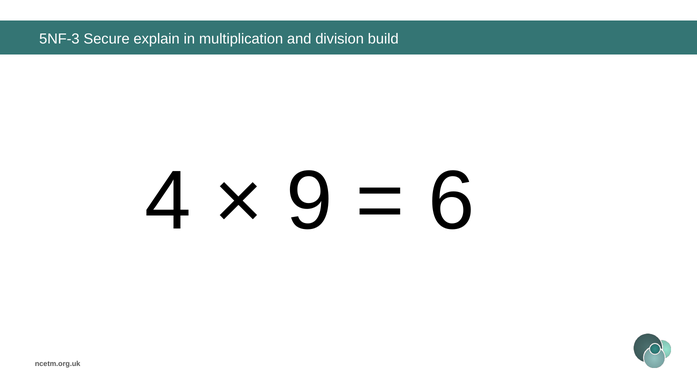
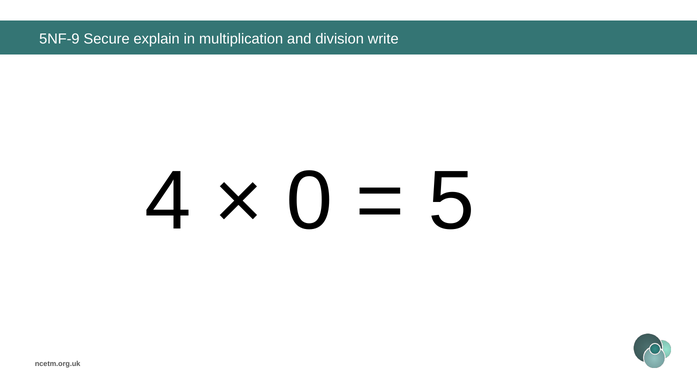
5NF-3: 5NF-3 -> 5NF-9
build: build -> write
9: 9 -> 0
6: 6 -> 5
